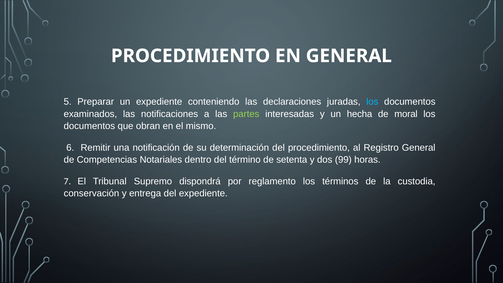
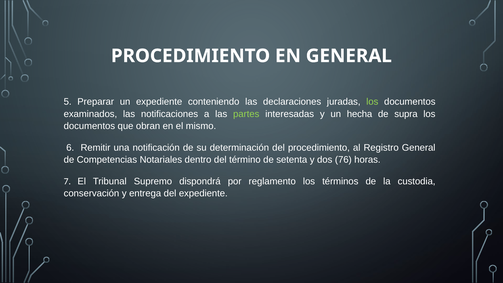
los at (372, 102) colour: light blue -> light green
moral: moral -> supra
99: 99 -> 76
